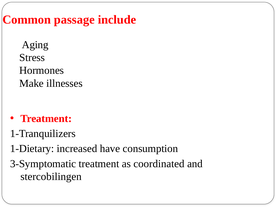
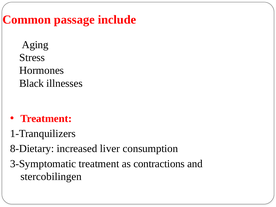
Make: Make -> Black
1-Dietary: 1-Dietary -> 8-Dietary
have: have -> liver
coordinated: coordinated -> contractions
